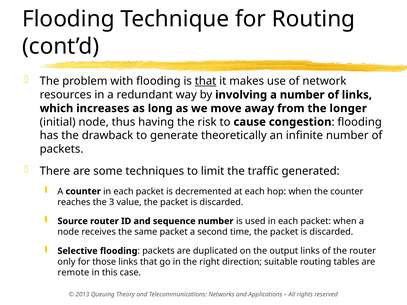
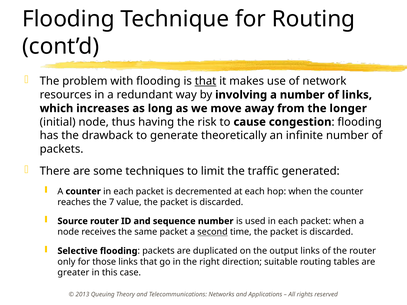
3: 3 -> 7
second underline: none -> present
remote: remote -> greater
